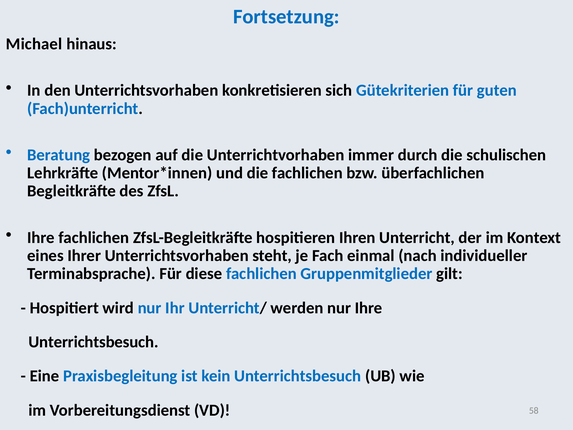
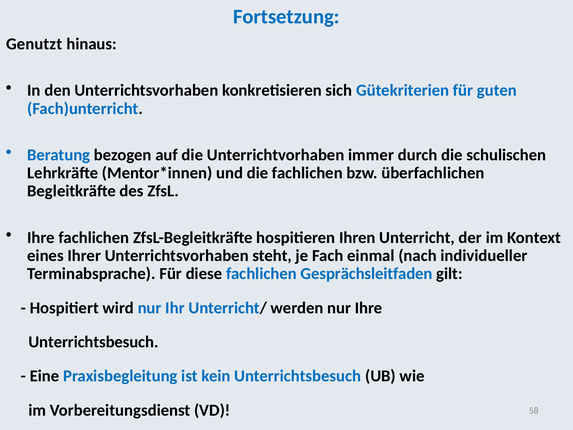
Michael: Michael -> Genutzt
Gruppenmitglieder: Gruppenmitglieder -> Gesprächsleitfaden
